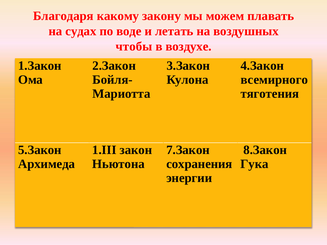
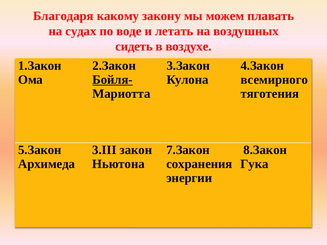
чтобы: чтобы -> сидеть
Бойля- underline: none -> present
1.III: 1.III -> 3.III
